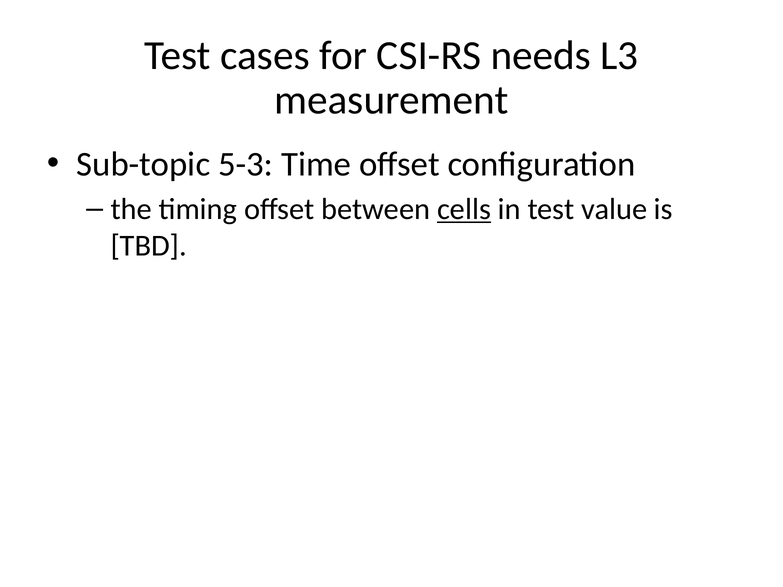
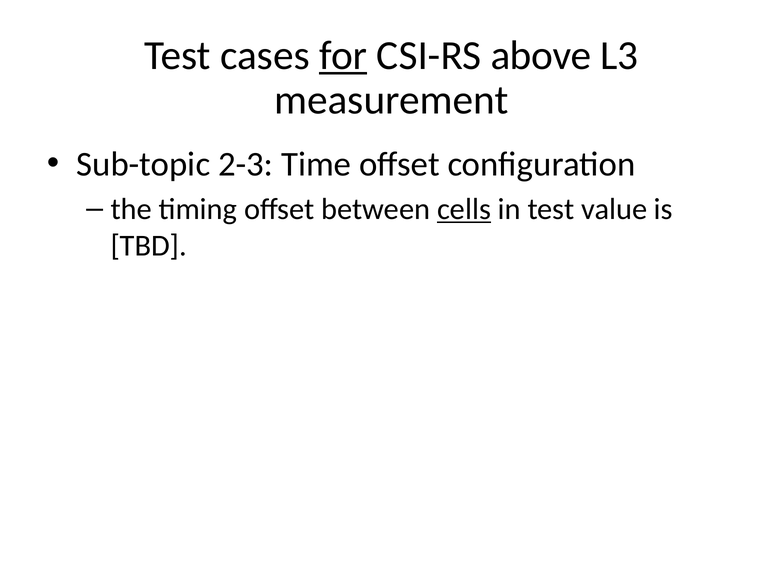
for underline: none -> present
needs: needs -> above
5-3: 5-3 -> 2-3
